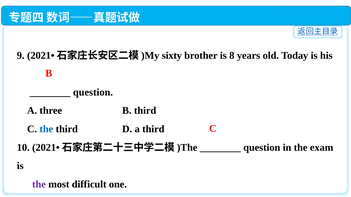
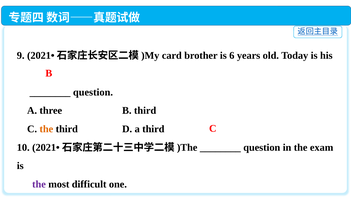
sixty: sixty -> card
8: 8 -> 6
the at (46, 129) colour: blue -> orange
